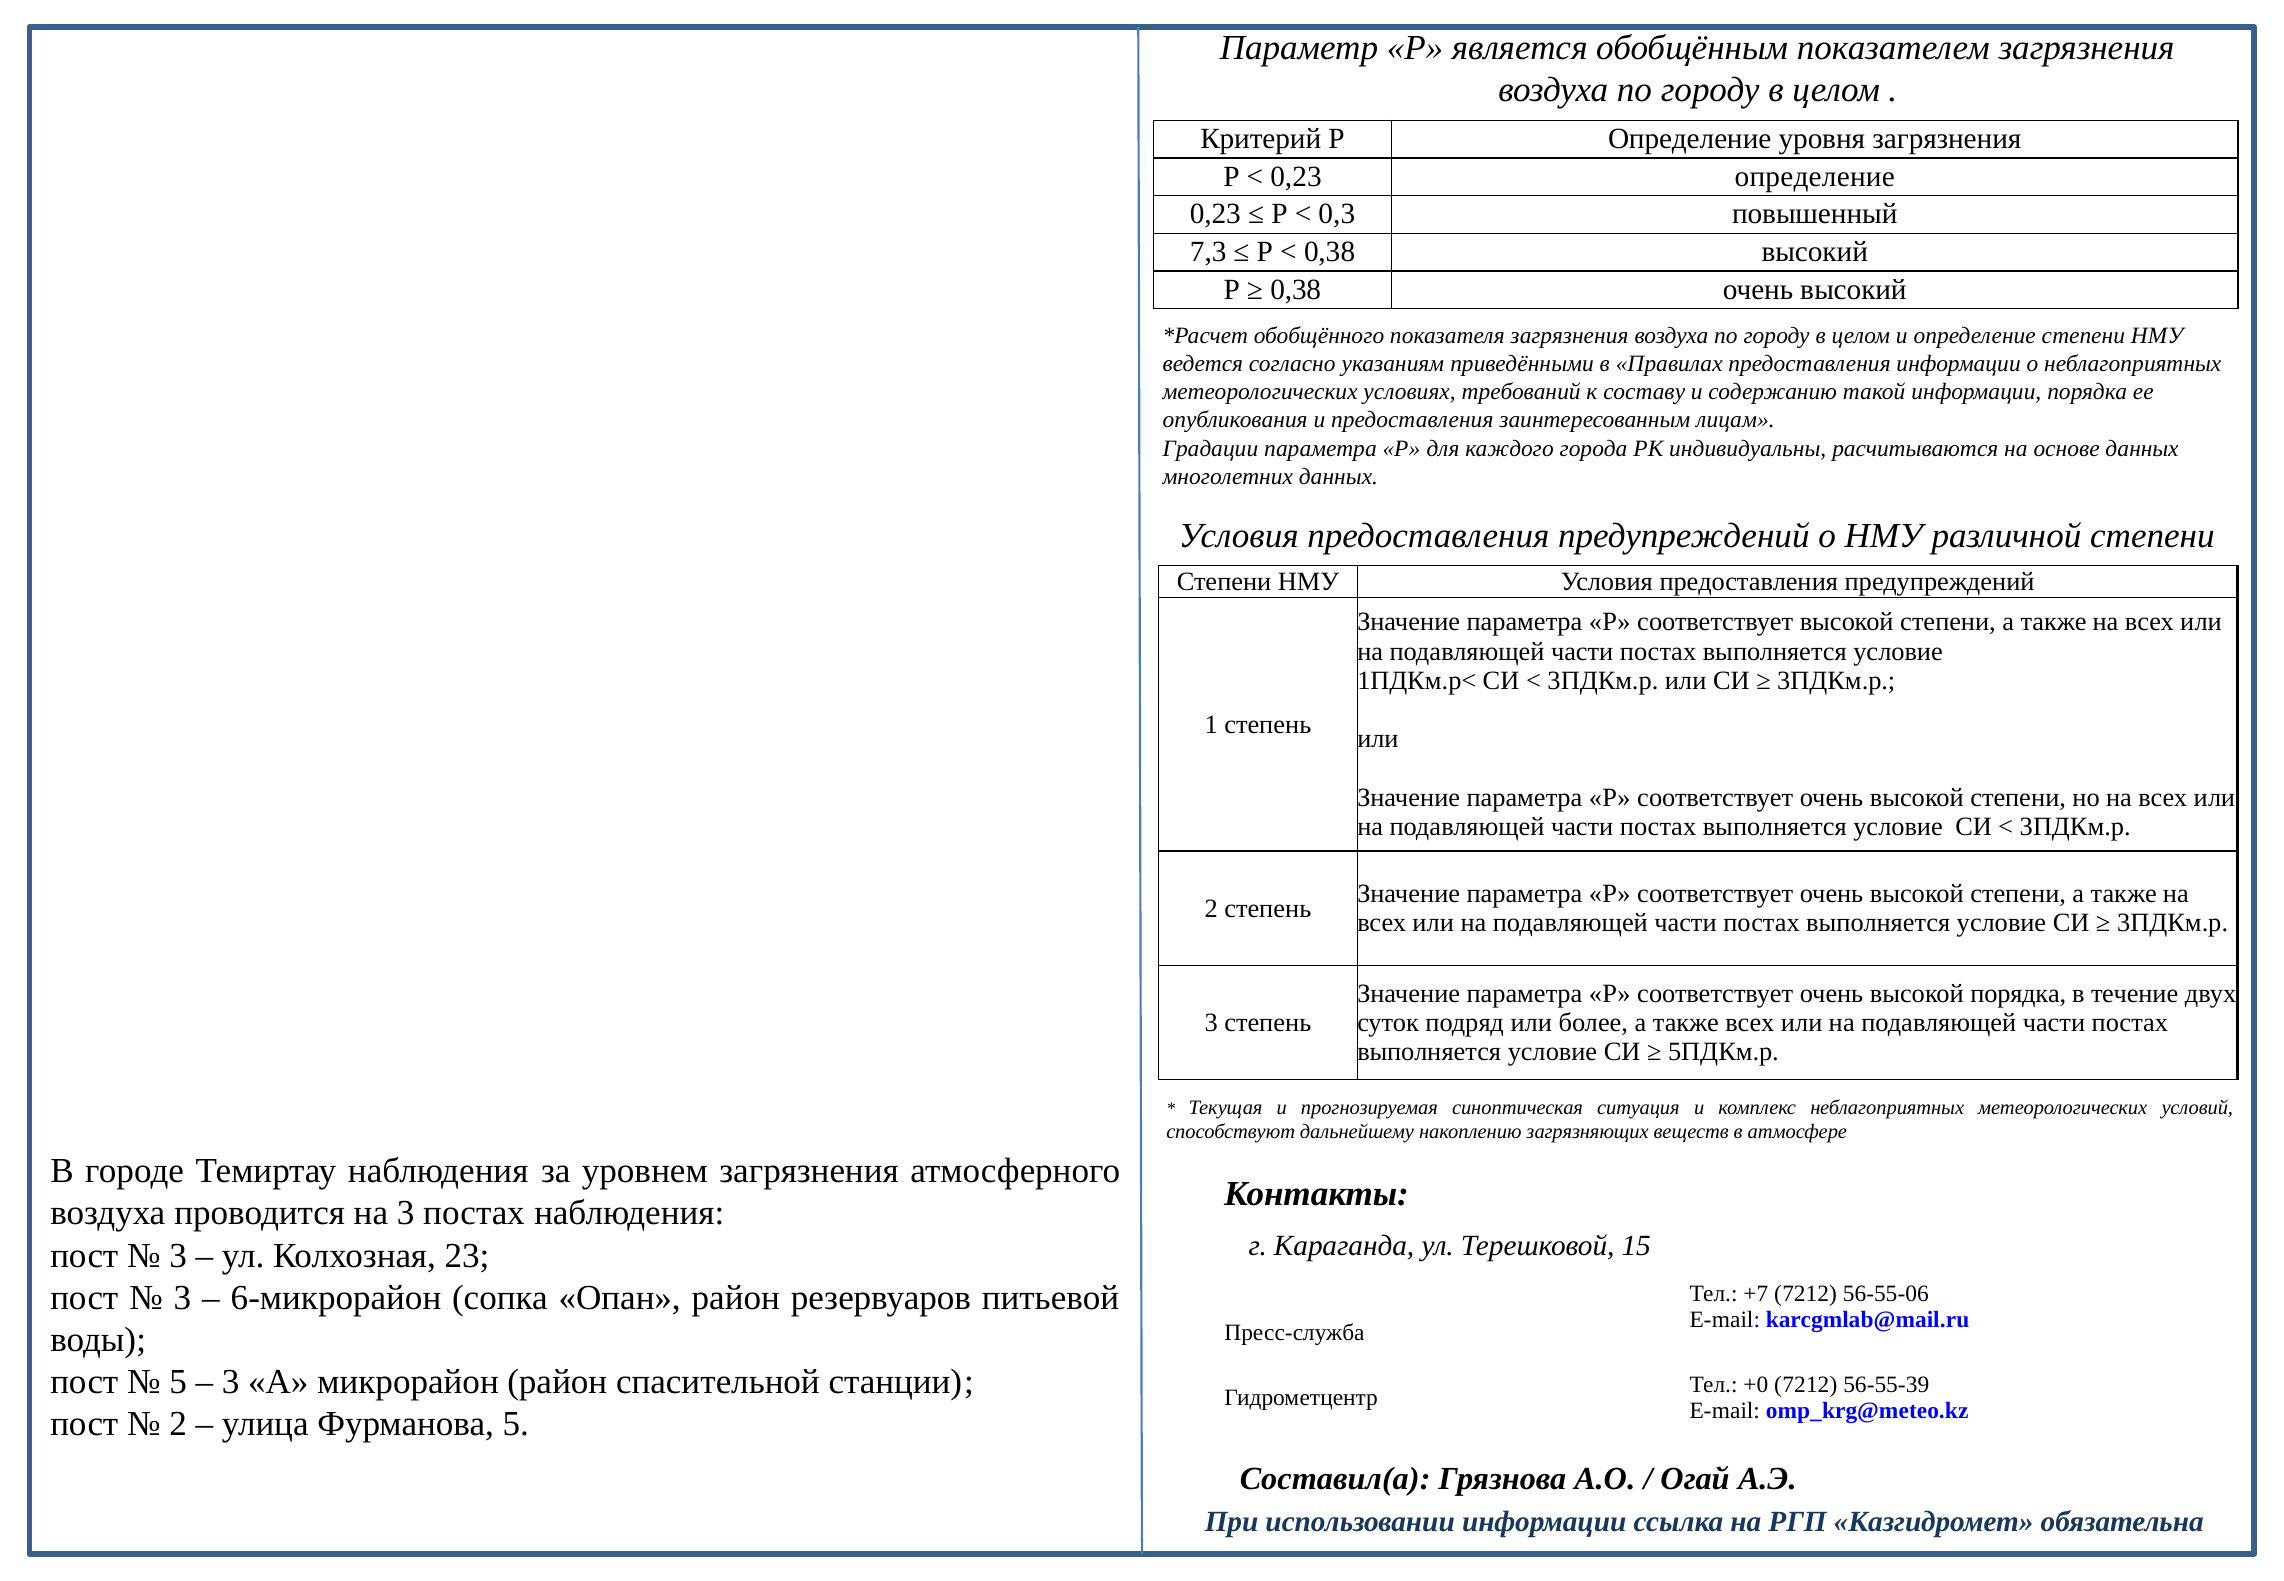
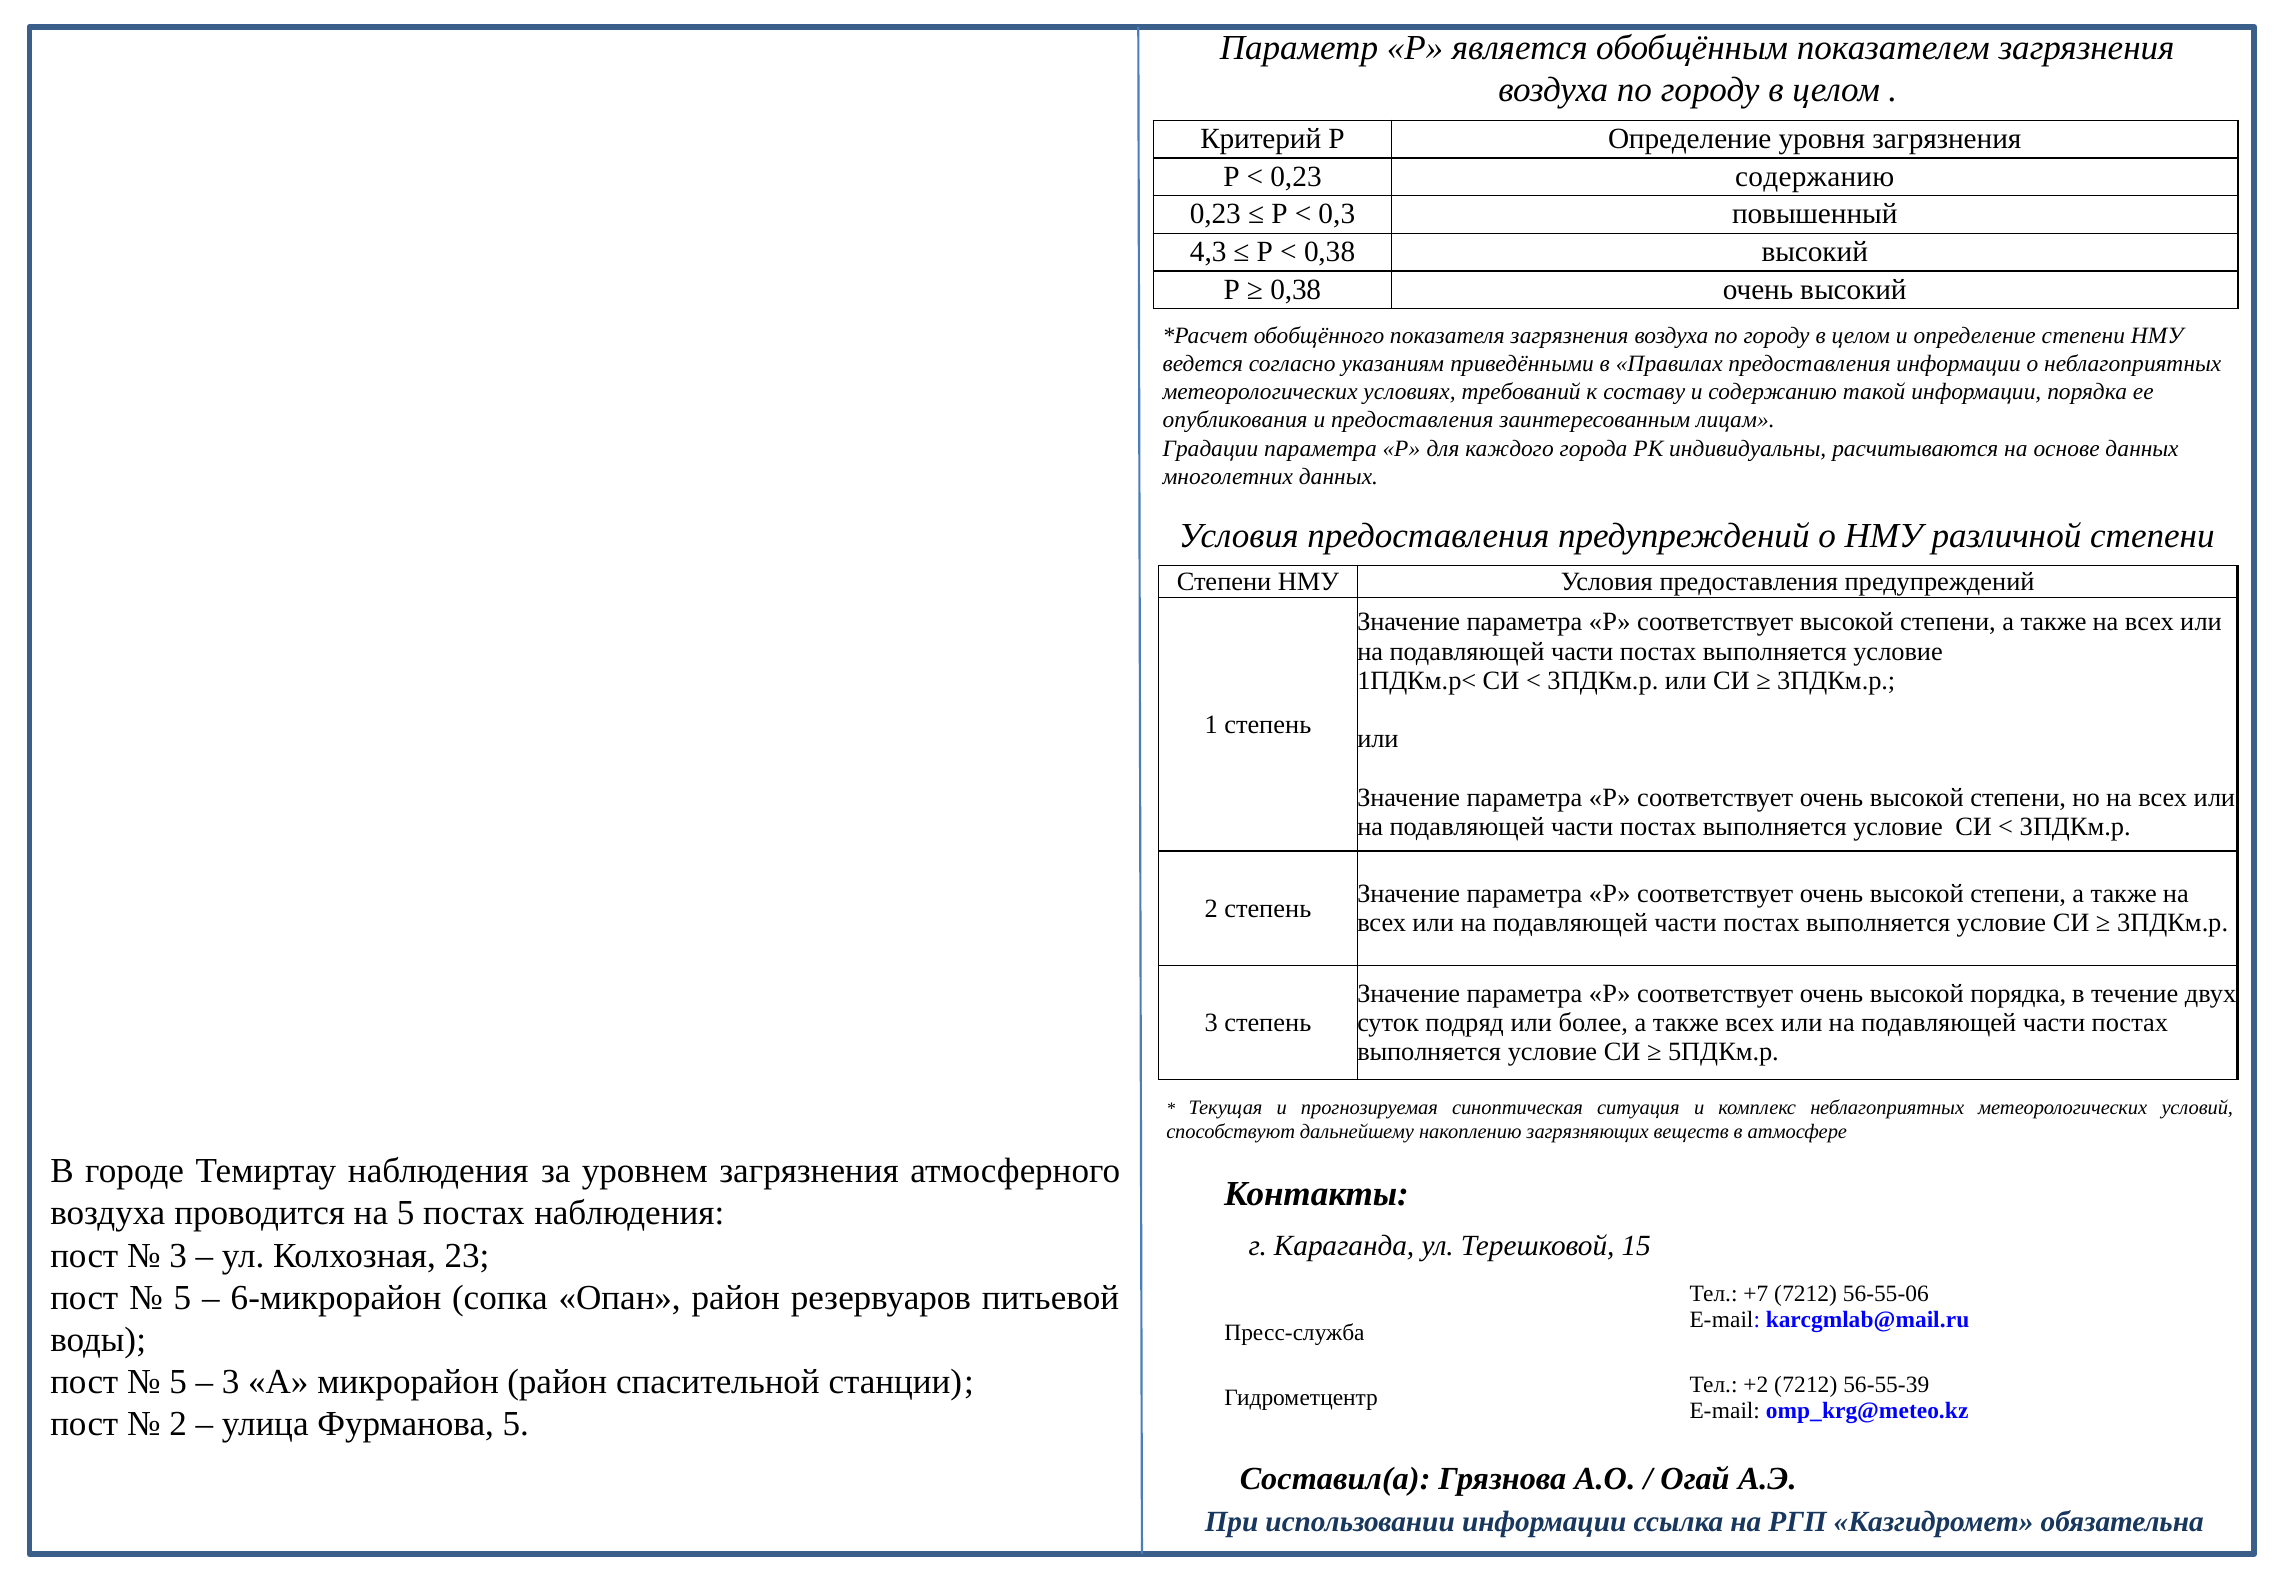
0,23 определение: определение -> содержанию
7,3: 7,3 -> 4,3
на 3: 3 -> 5
3 at (182, 1298): 3 -> 5
+0: +0 -> +2
